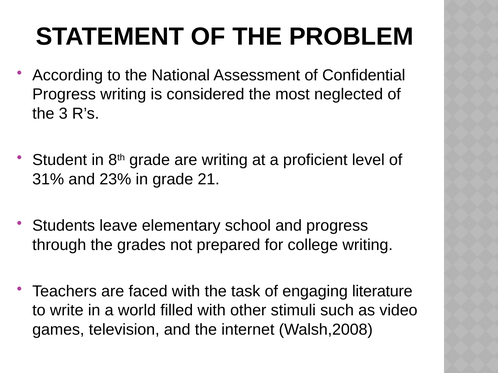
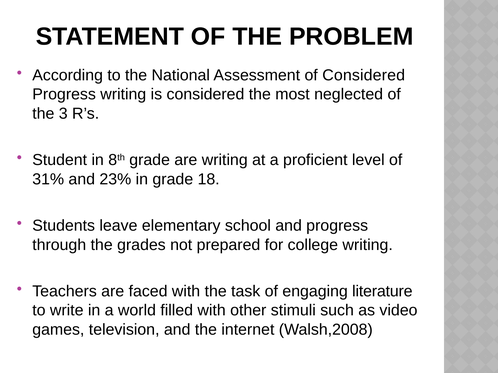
of Confidential: Confidential -> Considered
21: 21 -> 18
